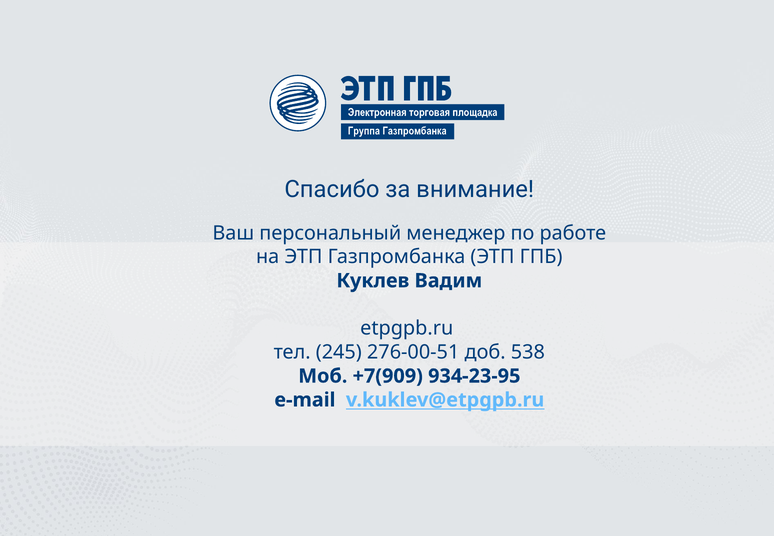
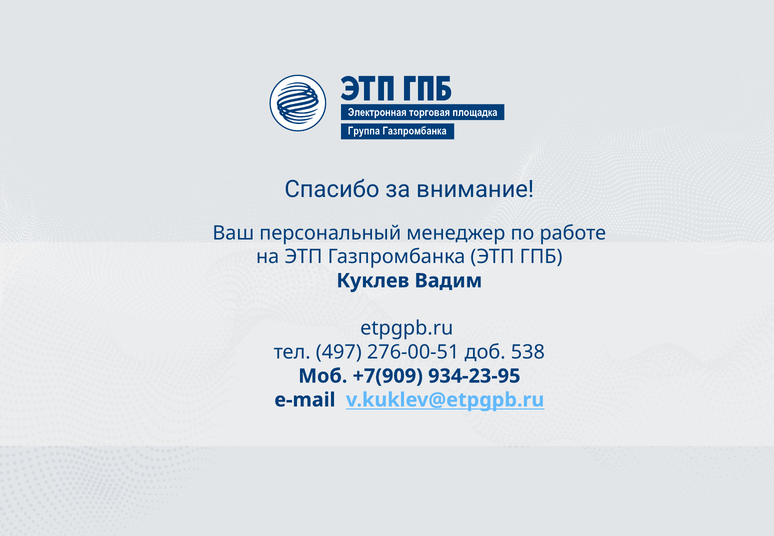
245: 245 -> 497
